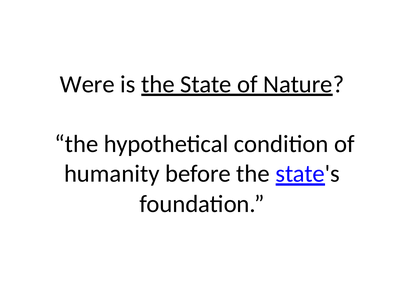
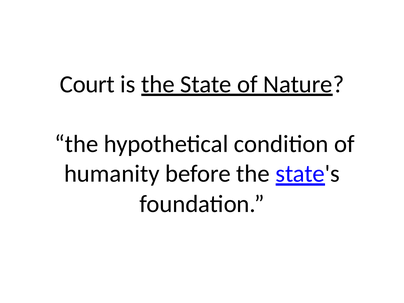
Were: Were -> Court
